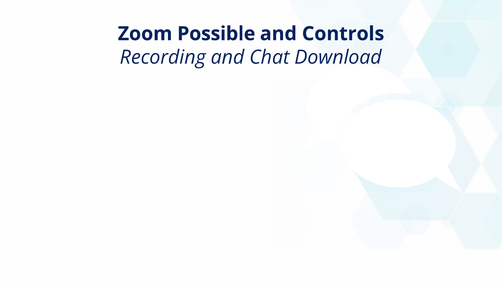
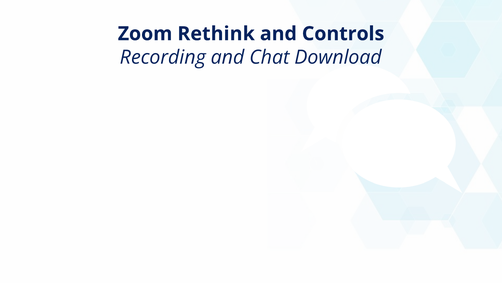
Possible: Possible -> Rethink
